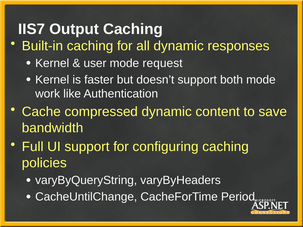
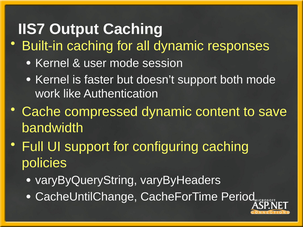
request: request -> session
